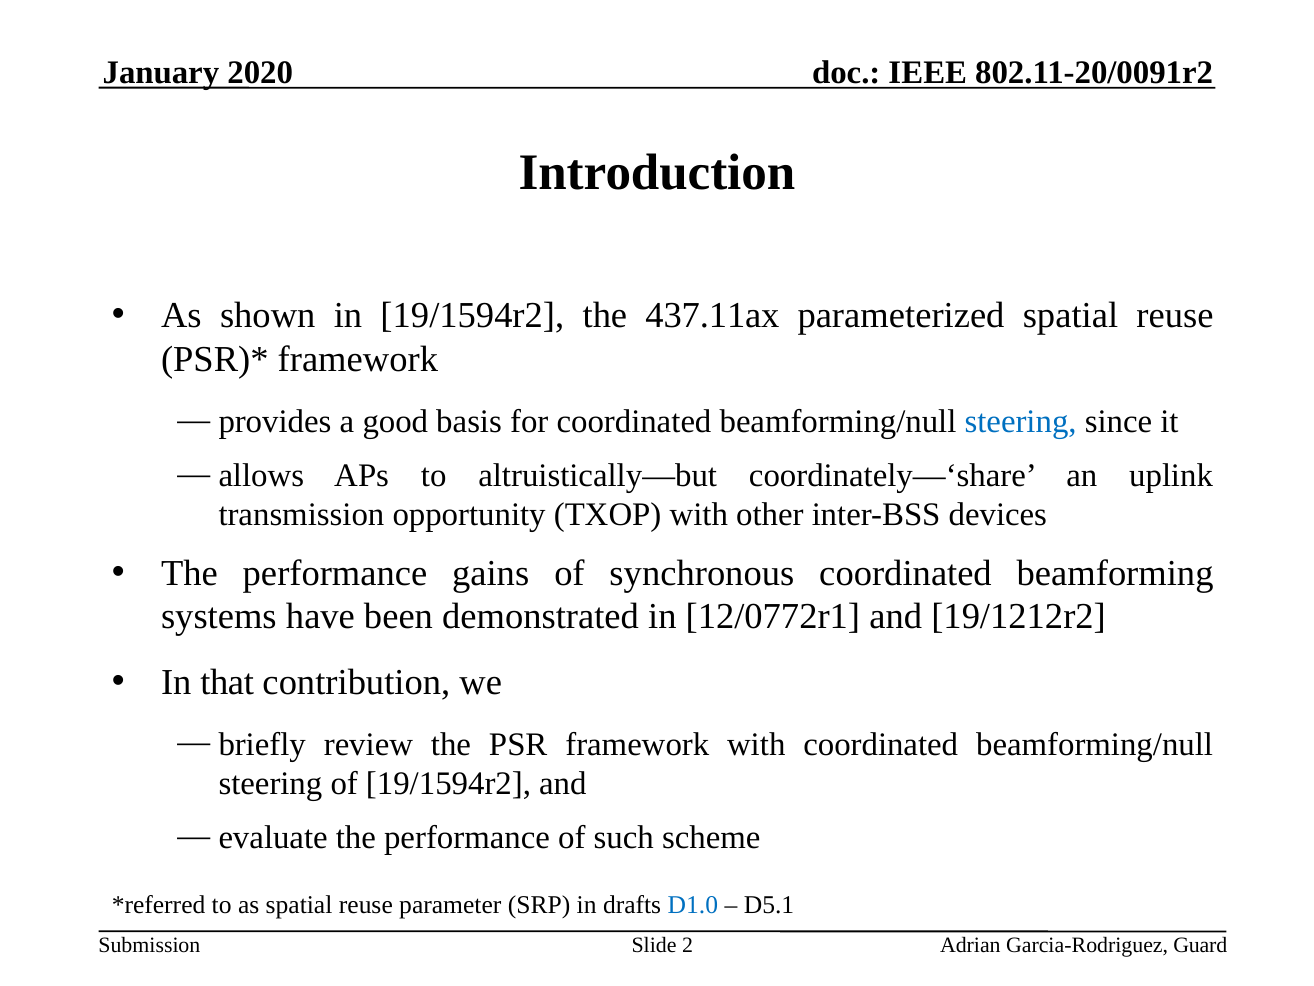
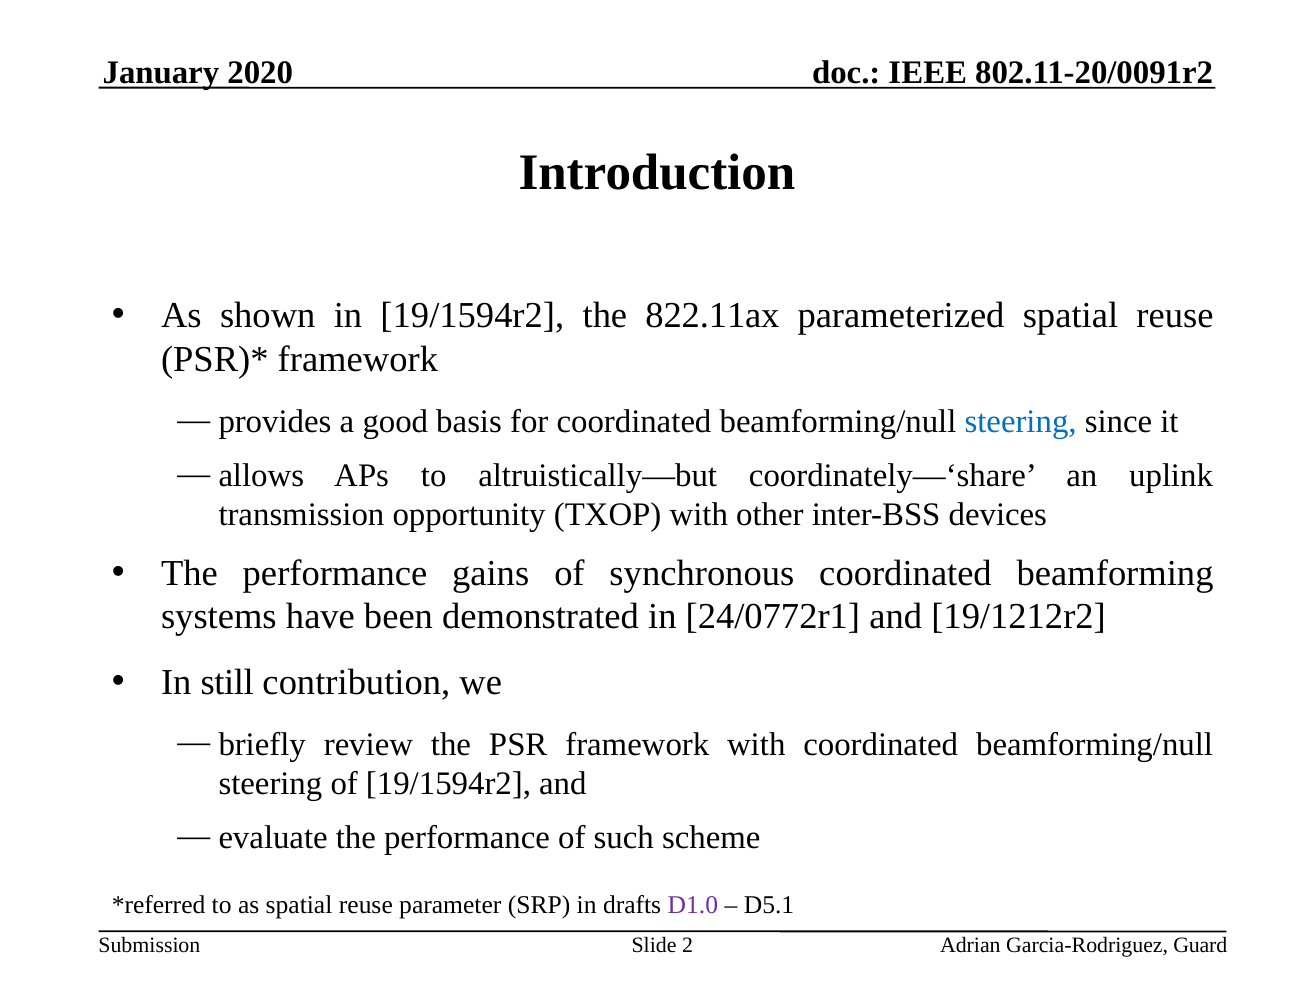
437.11ax: 437.11ax -> 822.11ax
12/0772r1: 12/0772r1 -> 24/0772r1
that: that -> still
D1.0 colour: blue -> purple
